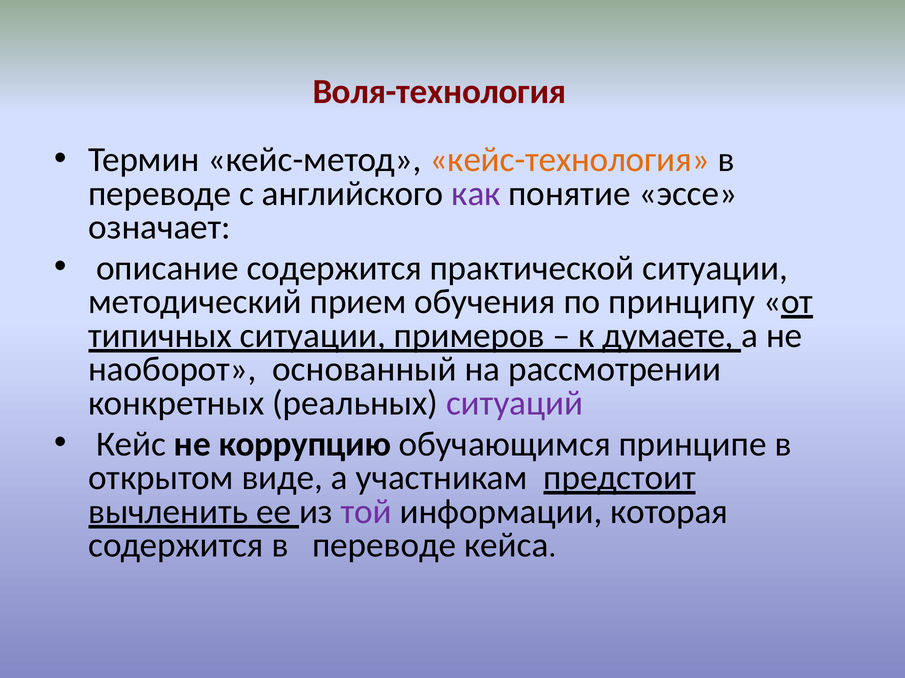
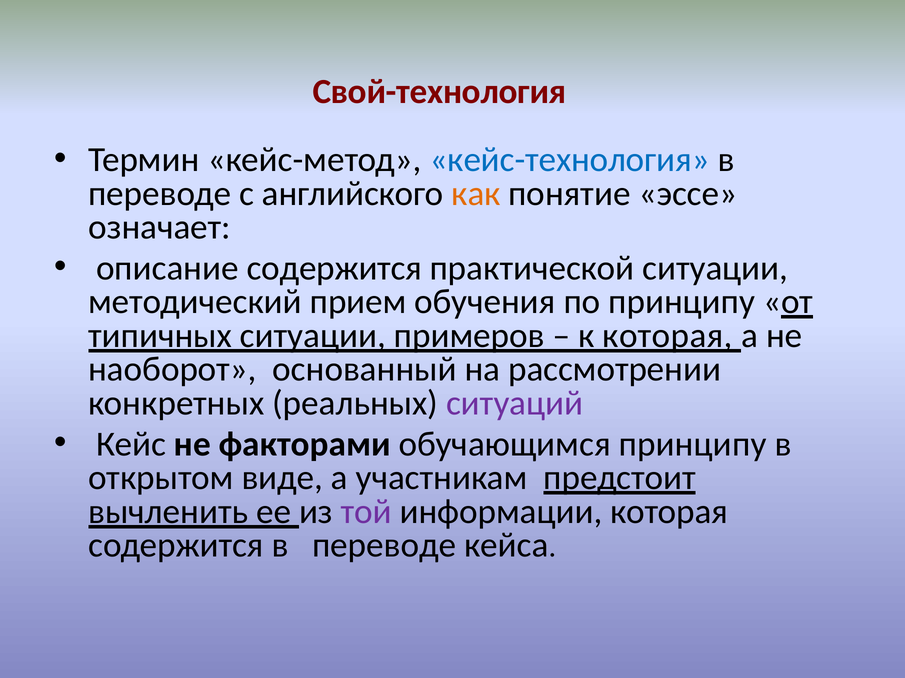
Воля-технология: Воля-технология -> Свой-технология
кейс-технология colour: orange -> blue
как colour: purple -> orange
к думаете: думаете -> которая
коррупцию: коррупцию -> факторами
обучающимся принципе: принципе -> принципу
